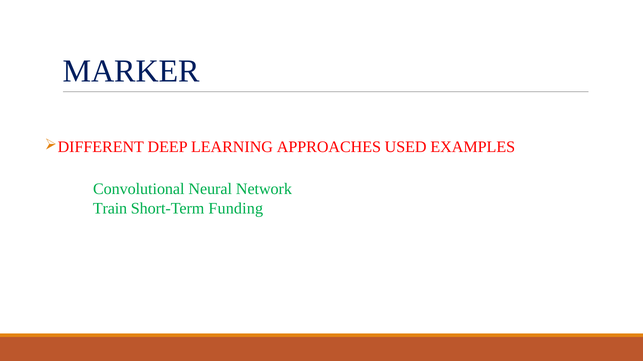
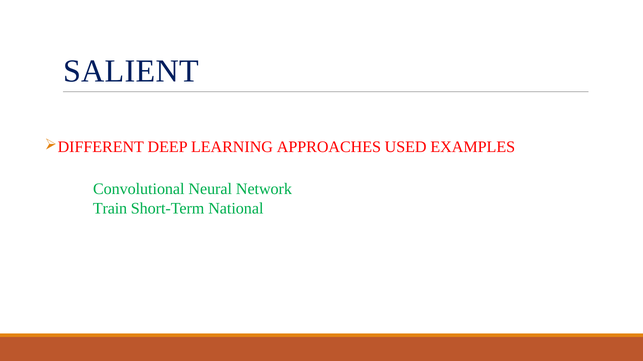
MARKER: MARKER -> SALIENT
Funding: Funding -> National
